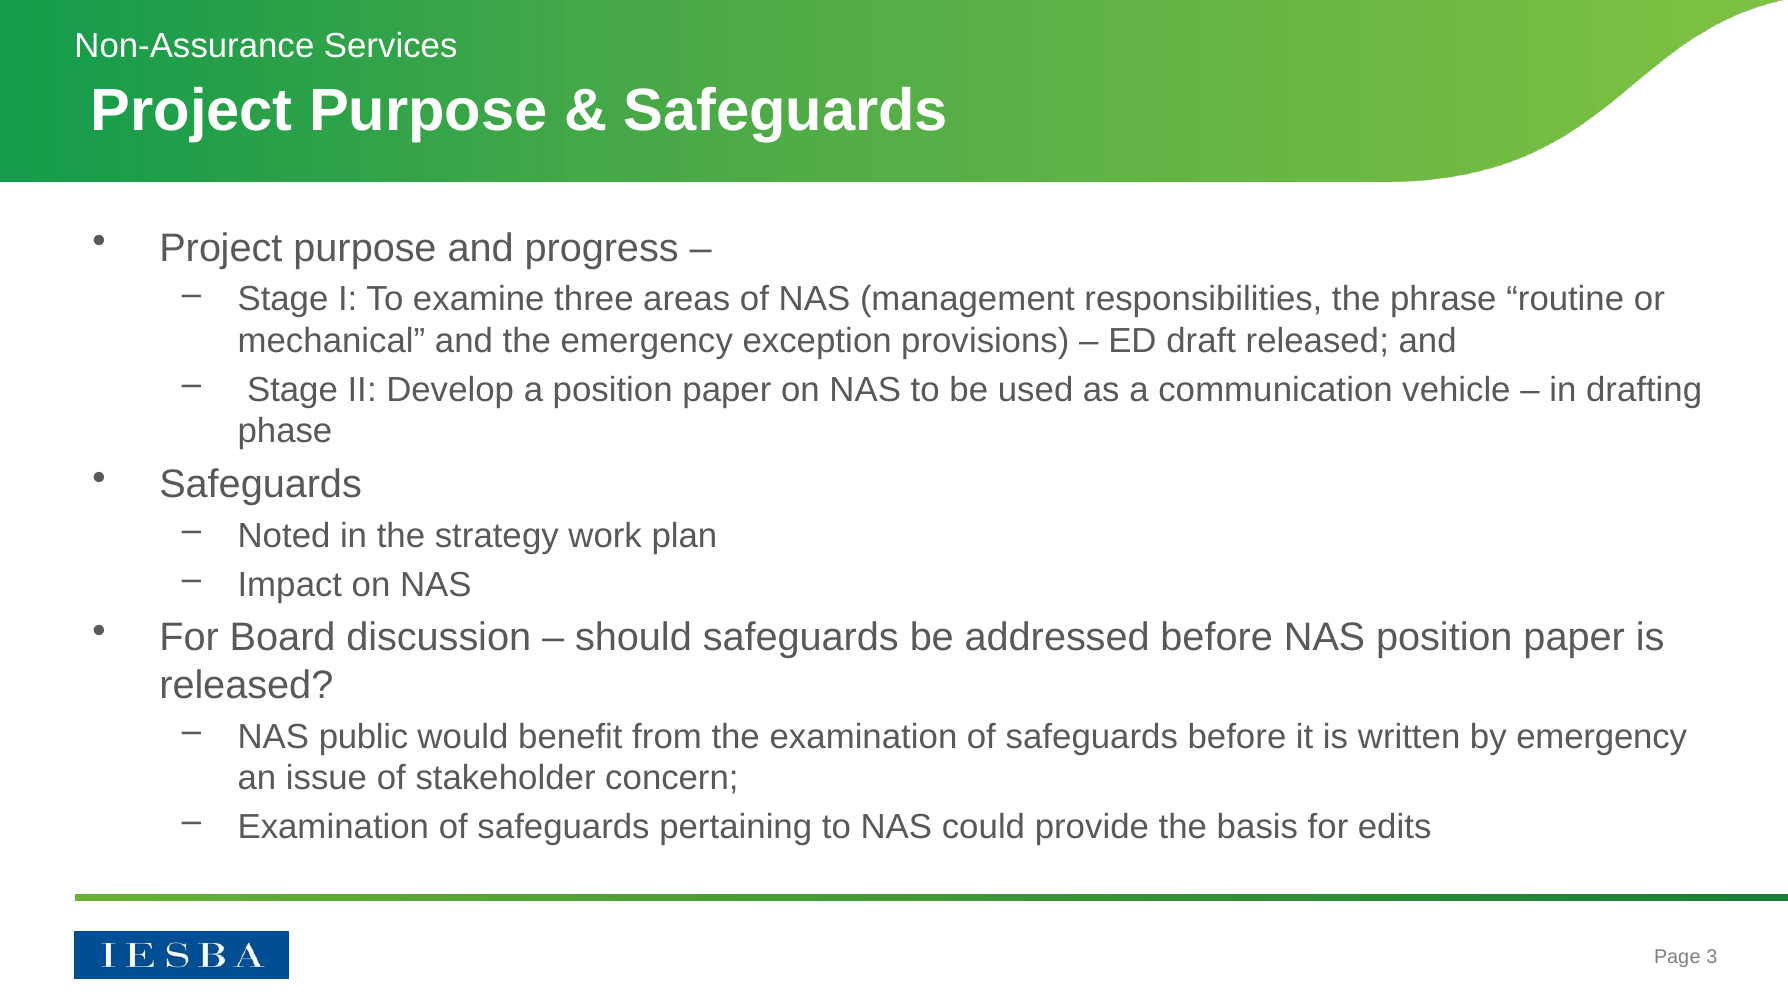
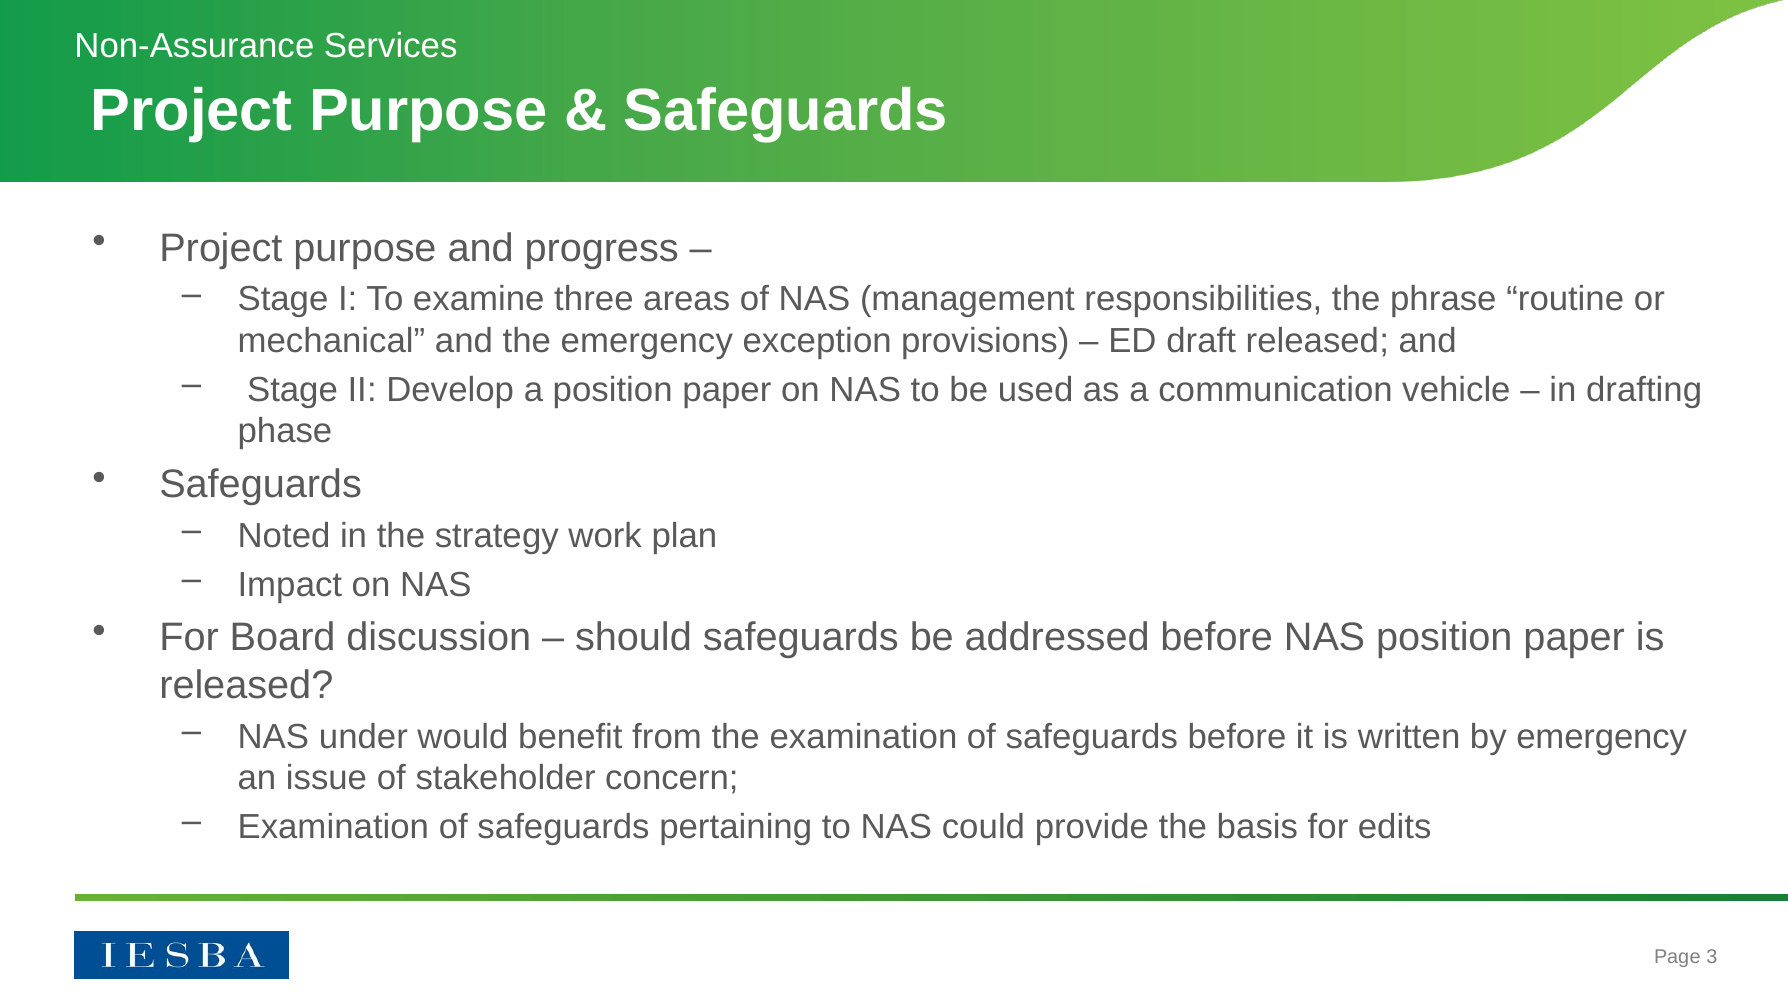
public: public -> under
